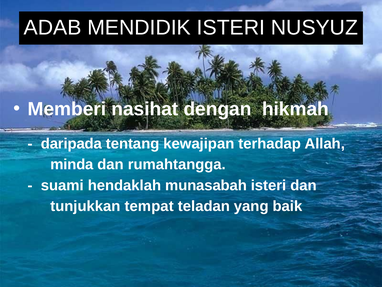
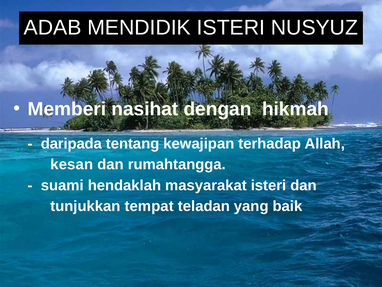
minda: minda -> kesan
munasabah: munasabah -> masyarakat
